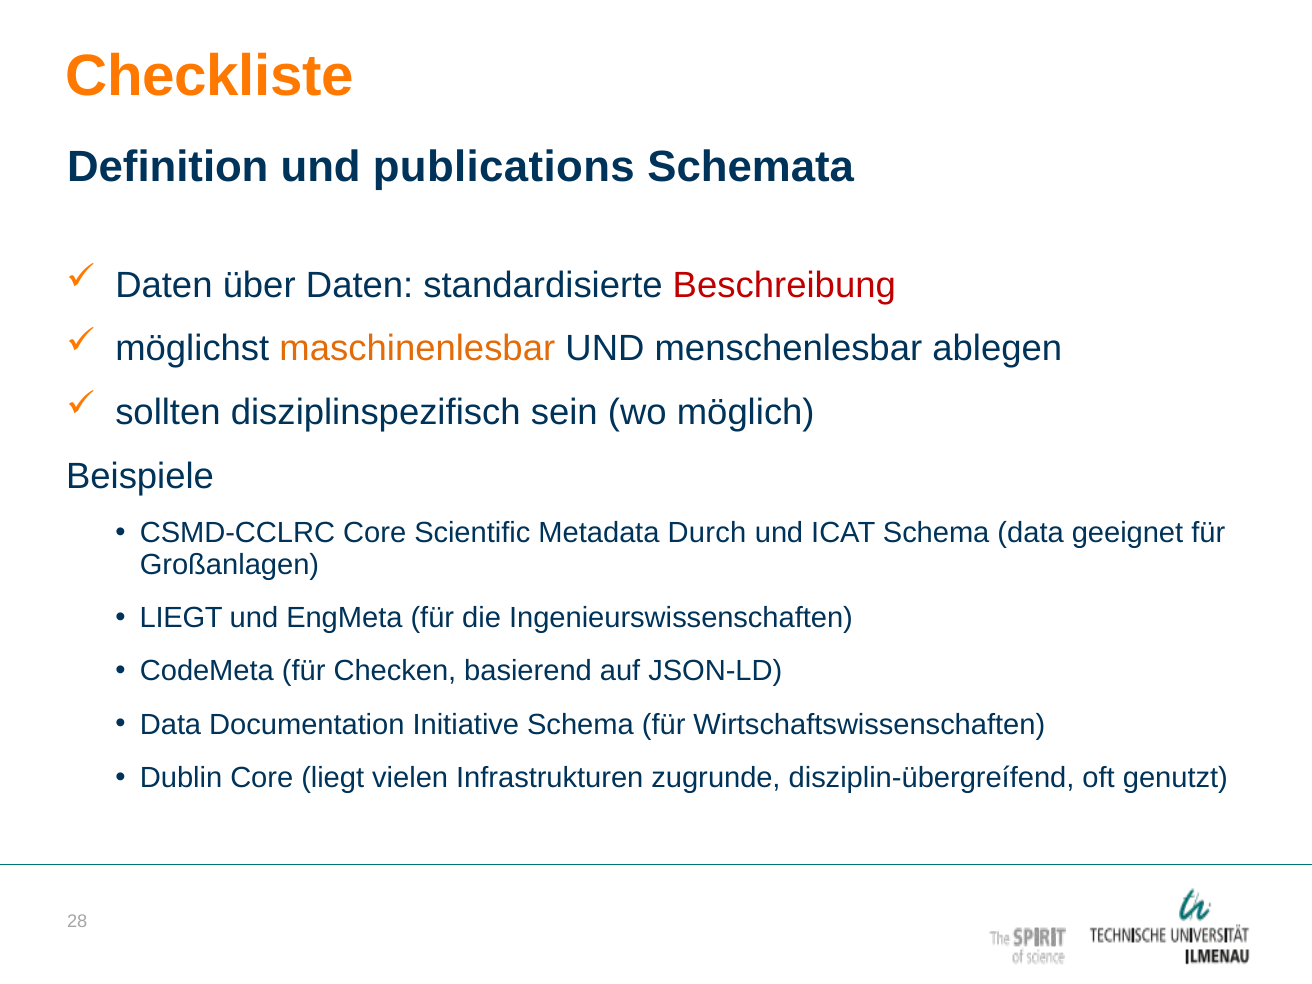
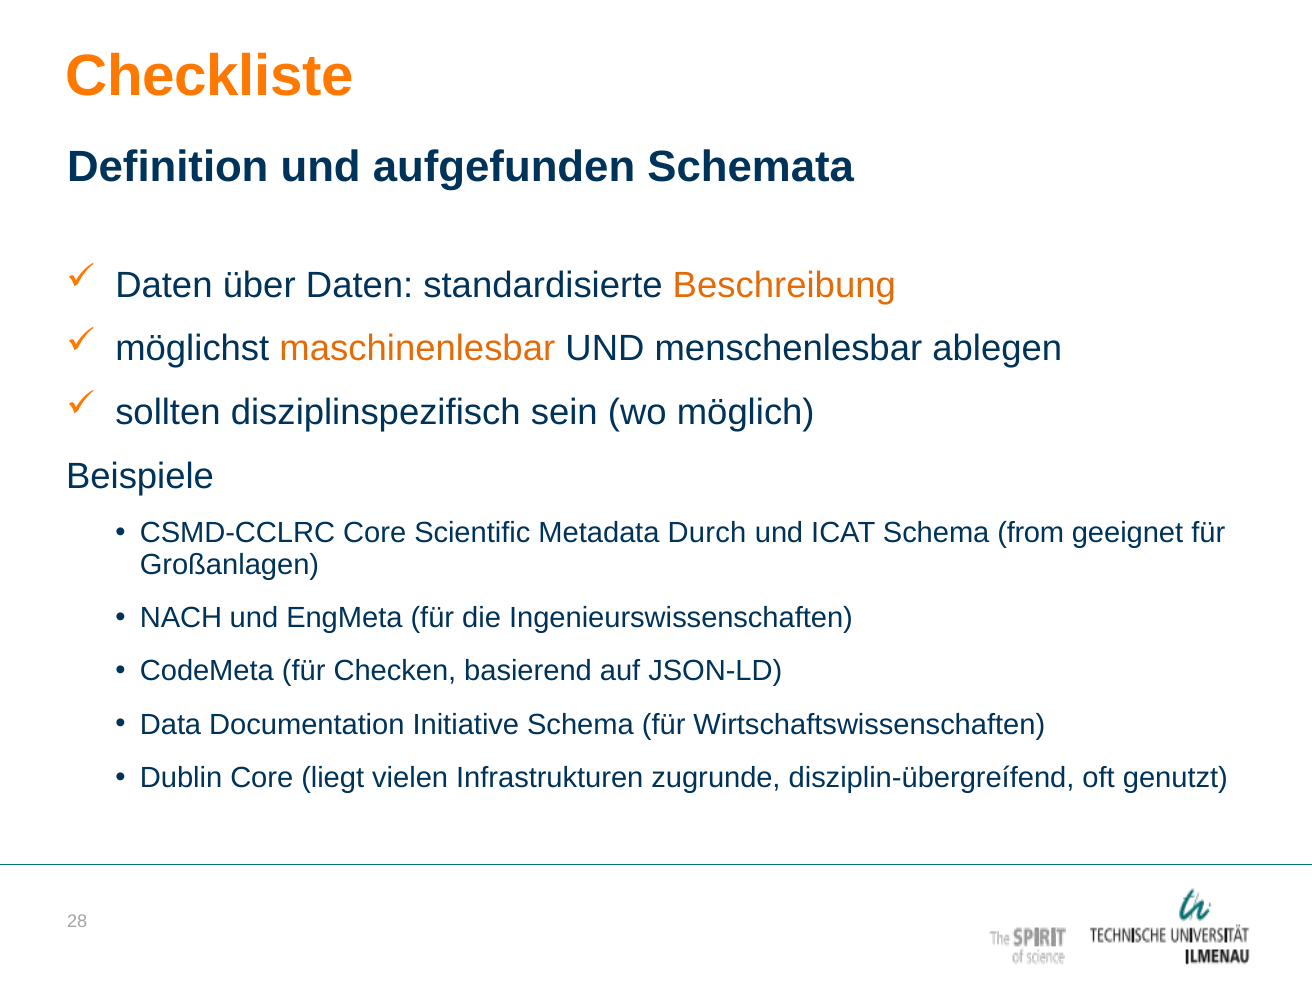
publications: publications -> aufgefunden
Beschreibung colour: red -> orange
Schema data: data -> from
LIEGT at (181, 618): LIEGT -> NACH
